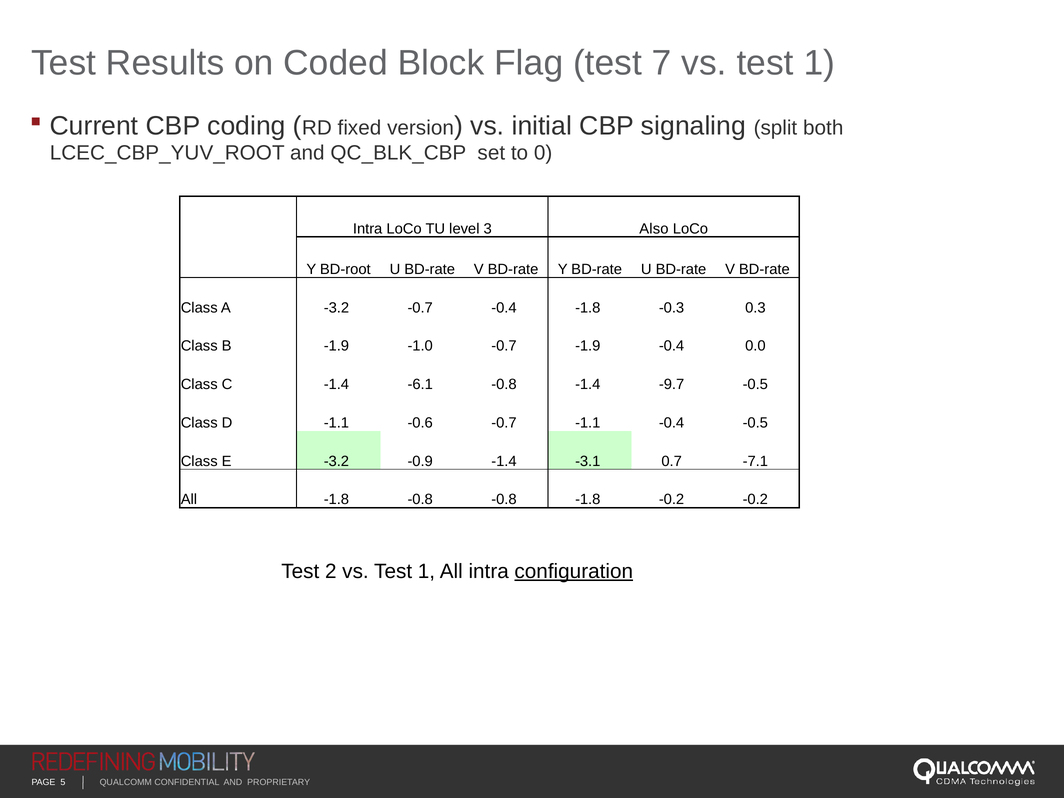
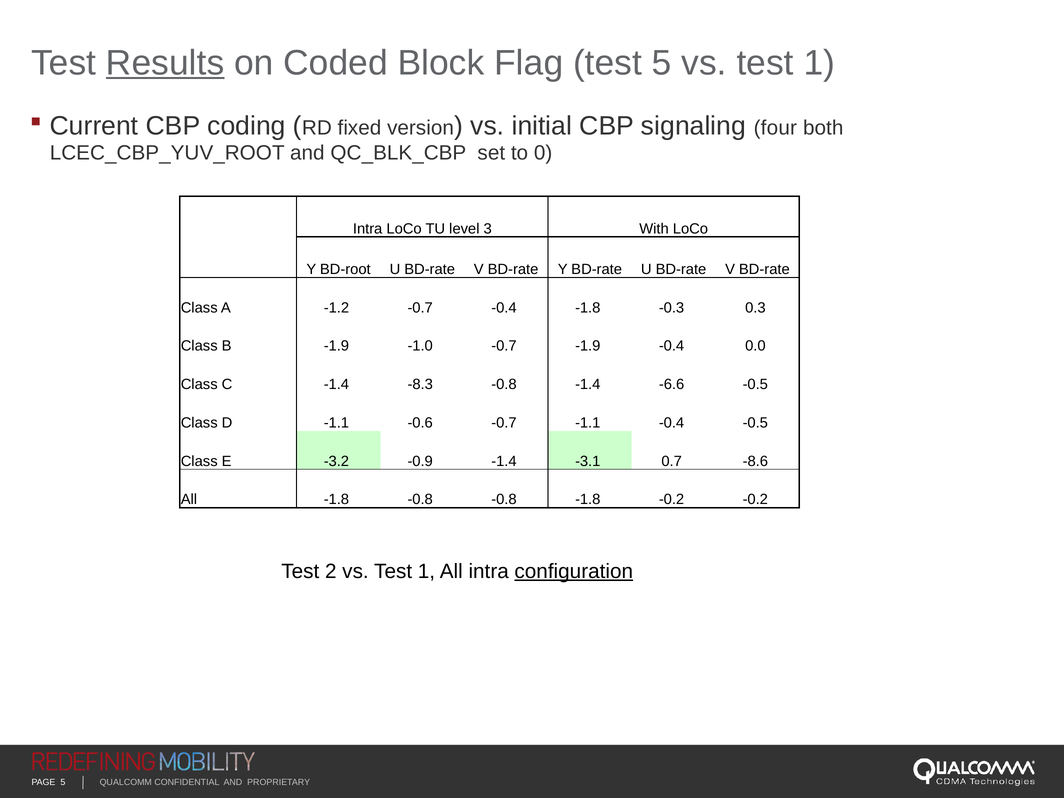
Results underline: none -> present
test 7: 7 -> 5
split: split -> four
Also: Also -> With
A -3.2: -3.2 -> -1.2
-6.1: -6.1 -> -8.3
-9.7: -9.7 -> -6.6
-7.1: -7.1 -> -8.6
